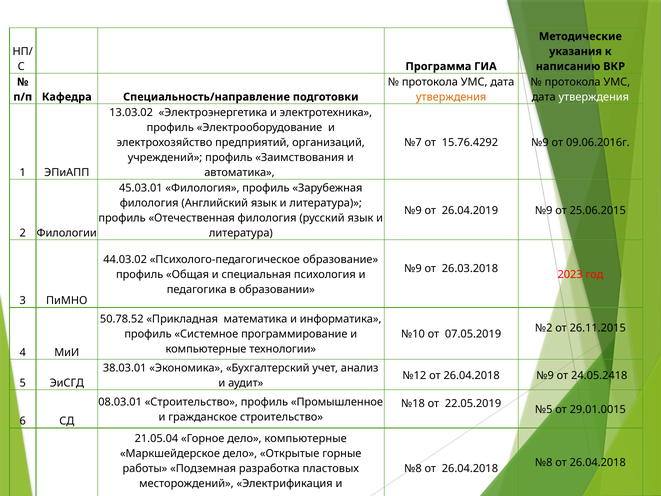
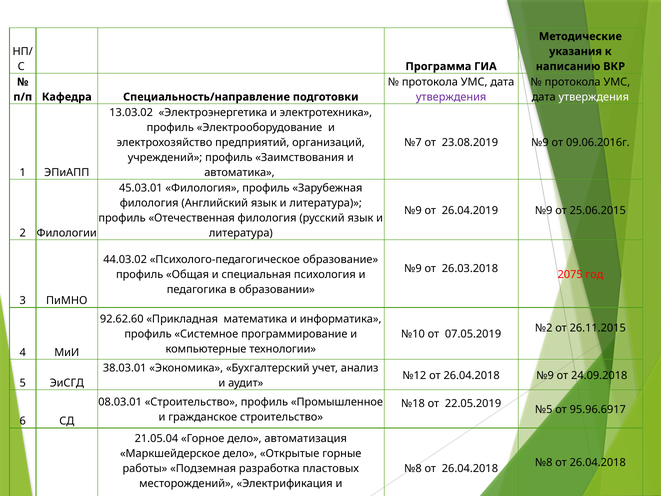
утверждения at (451, 97) colour: orange -> purple
15.76.4292: 15.76.4292 -> 23.08.2019
2023: 2023 -> 2075
50.78.52: 50.78.52 -> 92.62.60
24.05.2418: 24.05.2418 -> 24.09.2018
29.01.0015: 29.01.0015 -> 95.96.6917
дело компьютерные: компьютерные -> автоматизация
